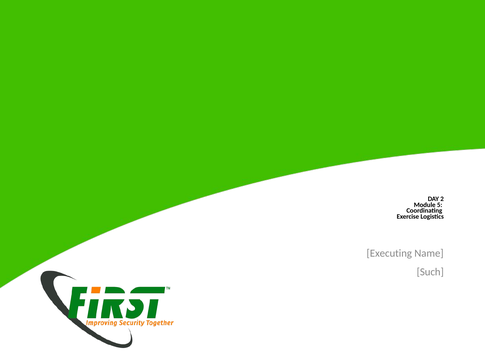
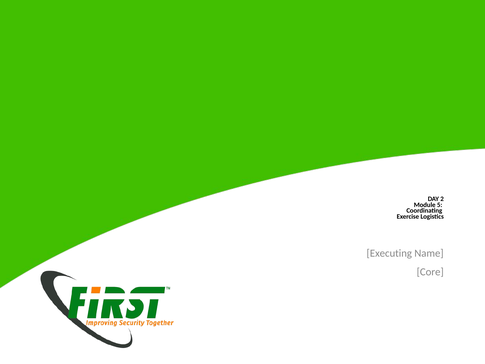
Such: Such -> Core
